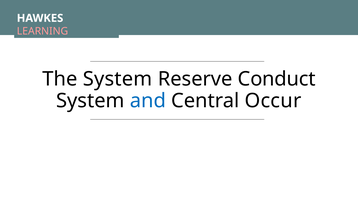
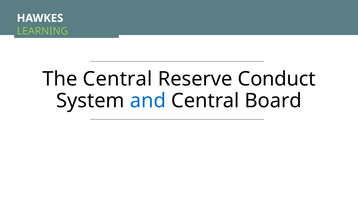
LEARNING colour: pink -> light green
The System: System -> Central
Occur: Occur -> Board
